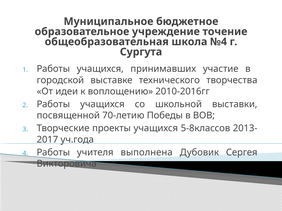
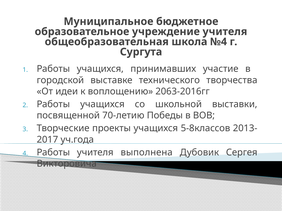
учреждение точение: точение -> учителя
2010-2016гг: 2010-2016гг -> 2063-2016гг
